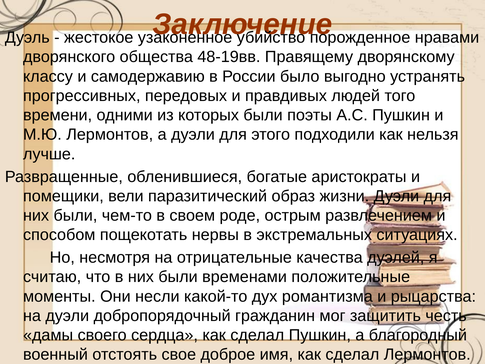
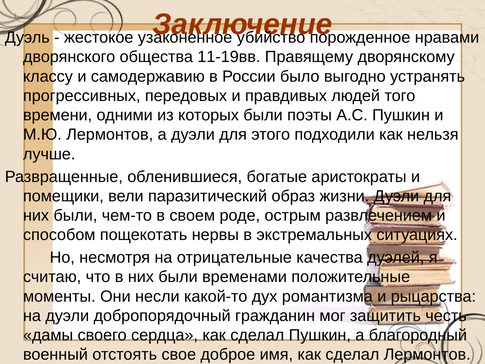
48-19вв: 48-19вв -> 11-19вв
